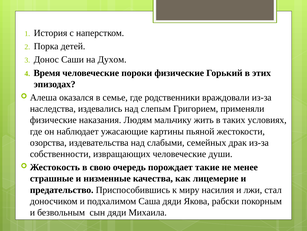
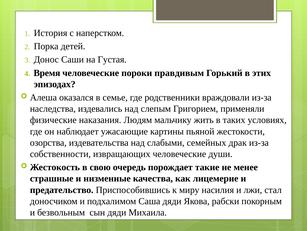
Духом: Духом -> Густая
пороки физические: физические -> правдивым
